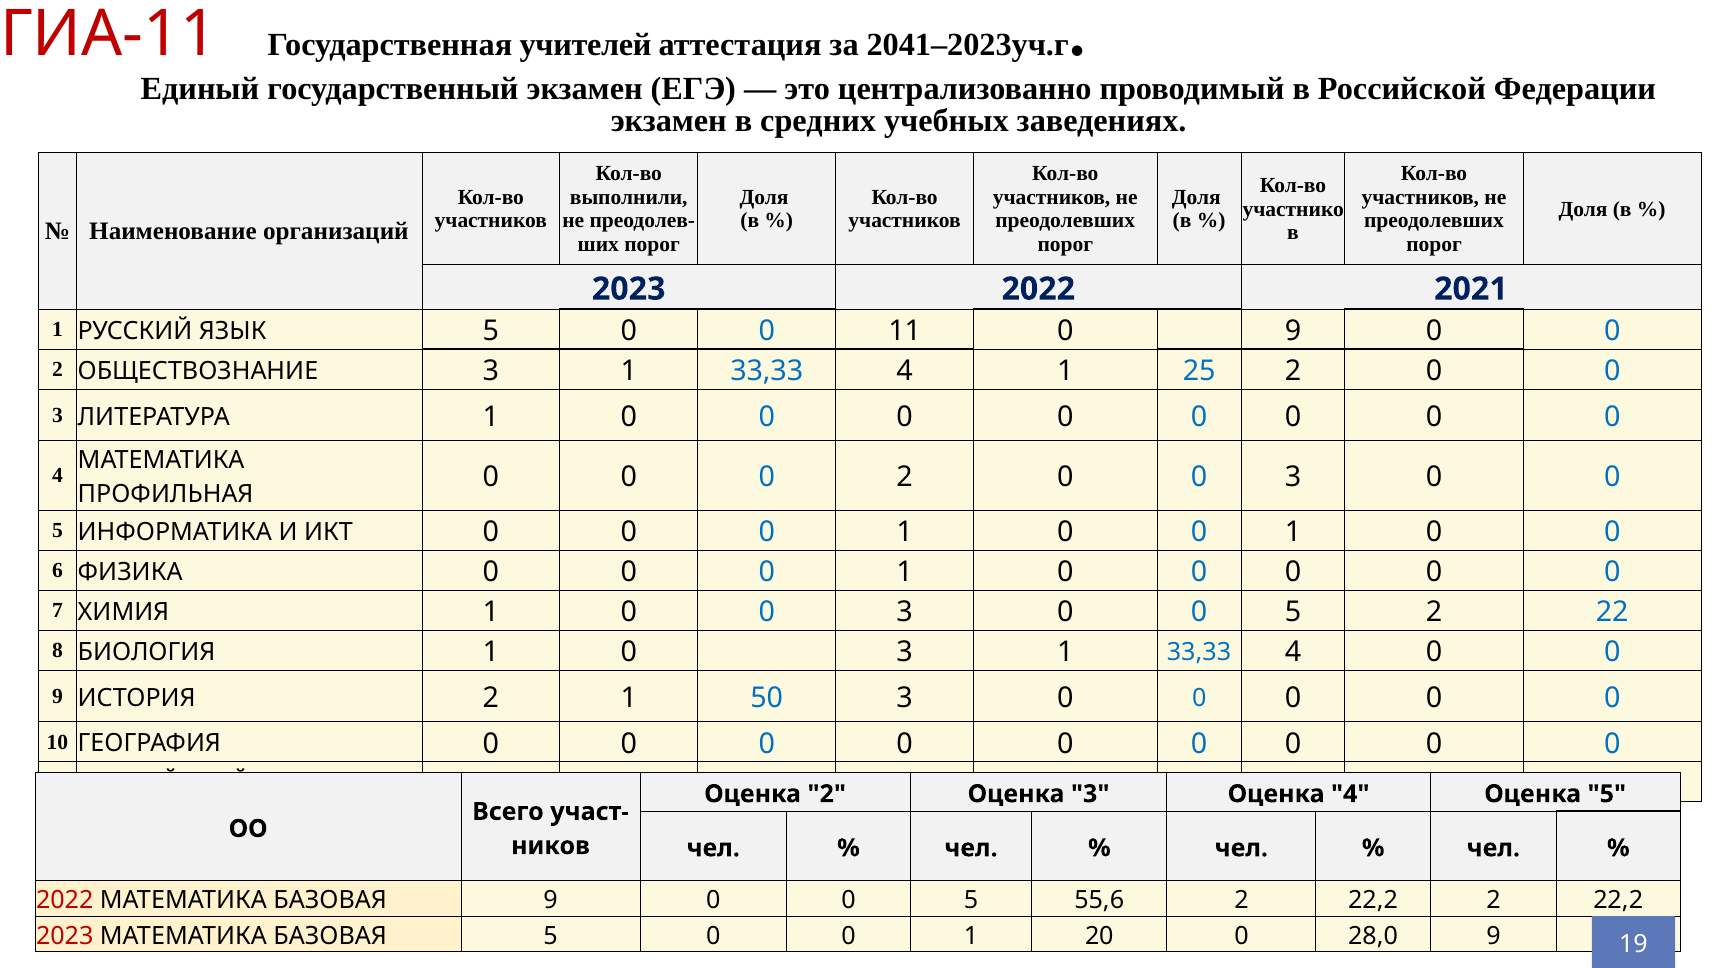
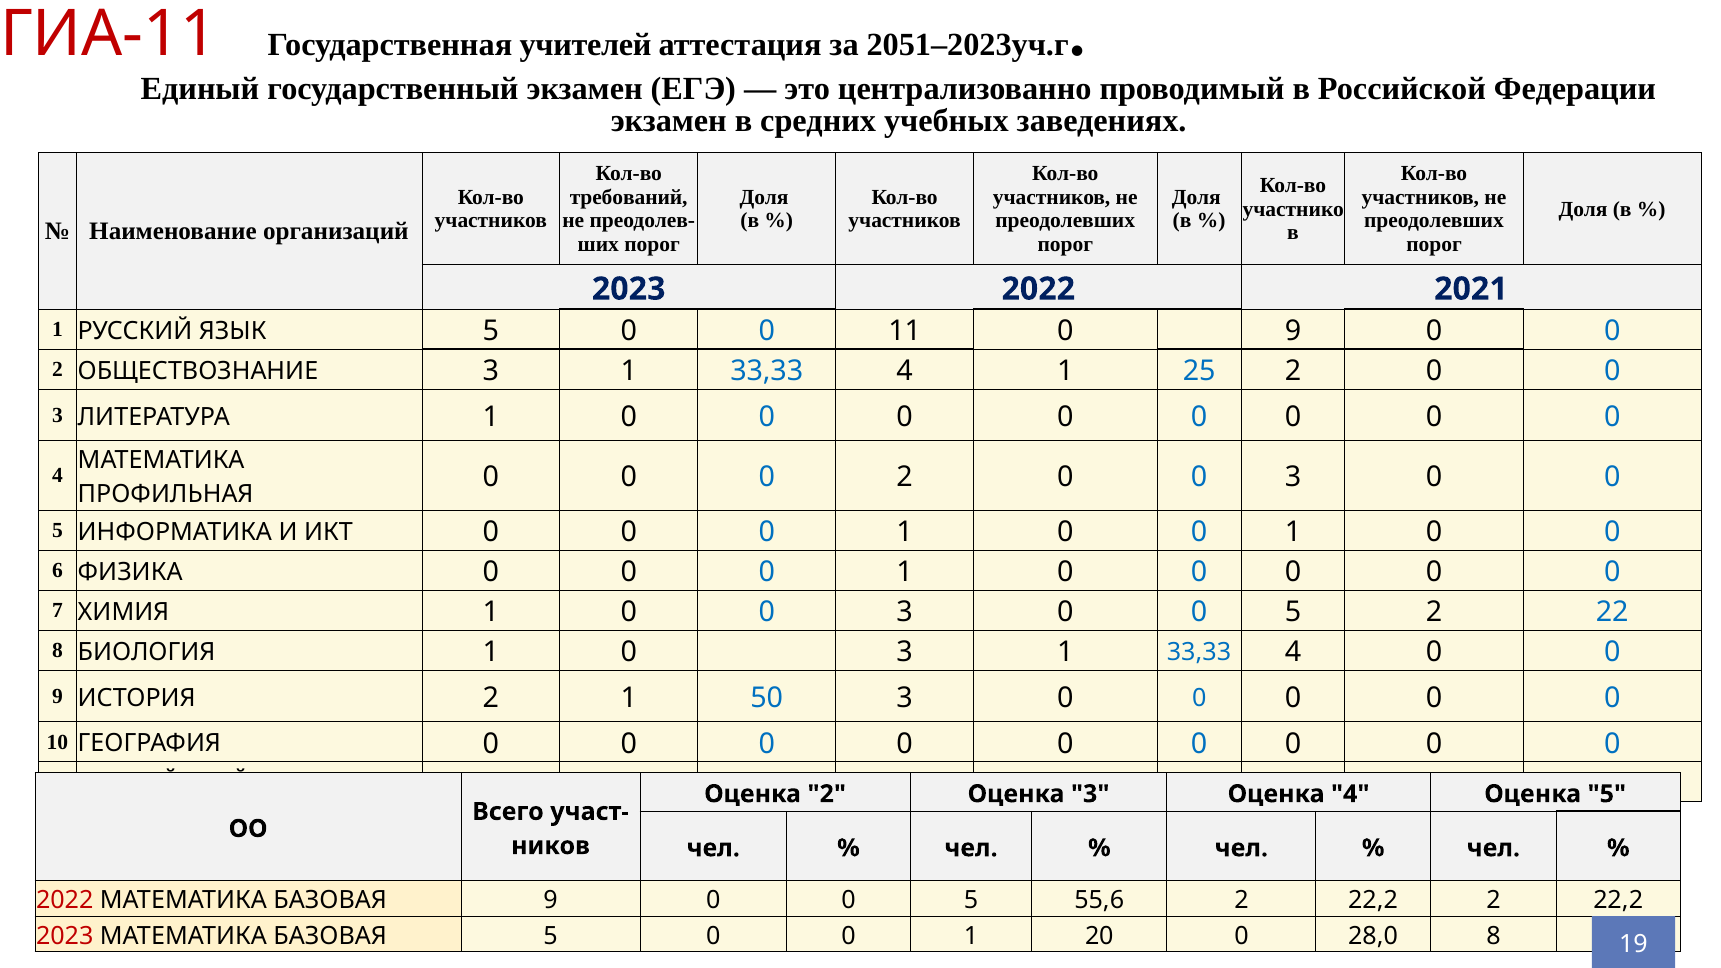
2041–2023уч.г: 2041–2023уч.г -> 2051–2023уч.г
выполнили: выполнили -> требований
28,0 9: 9 -> 8
